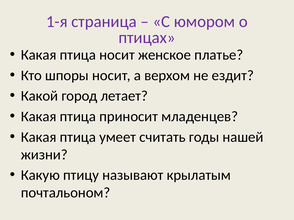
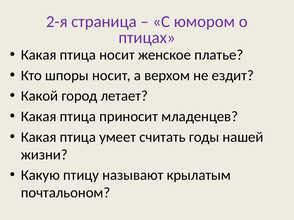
1-я: 1-я -> 2-я
